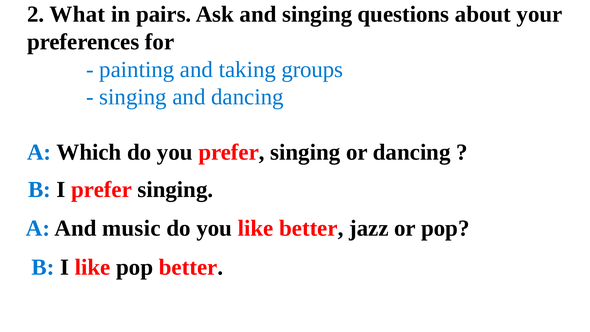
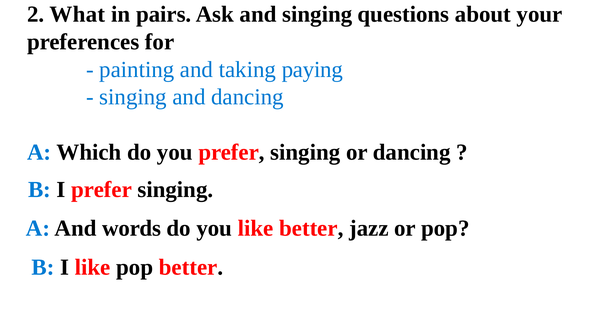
groups: groups -> paying
music: music -> words
